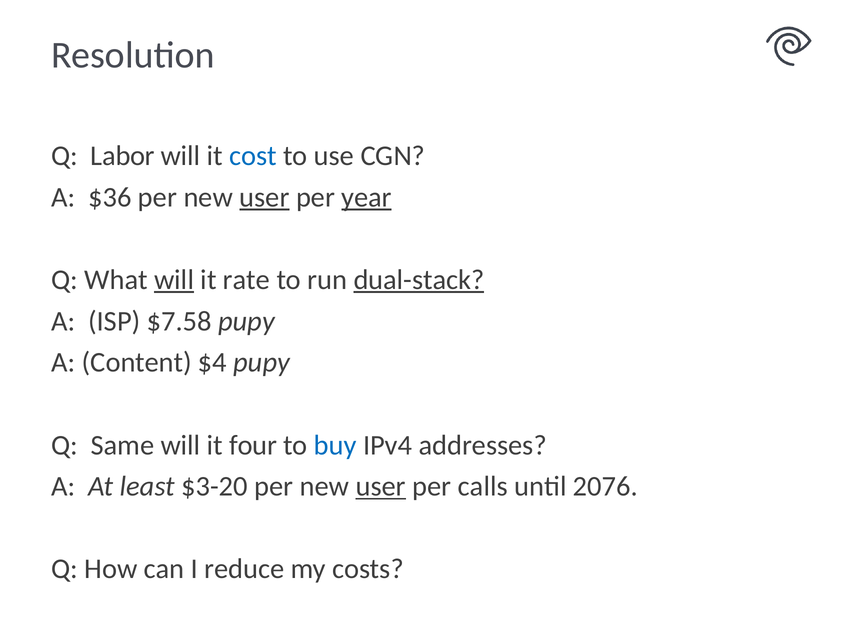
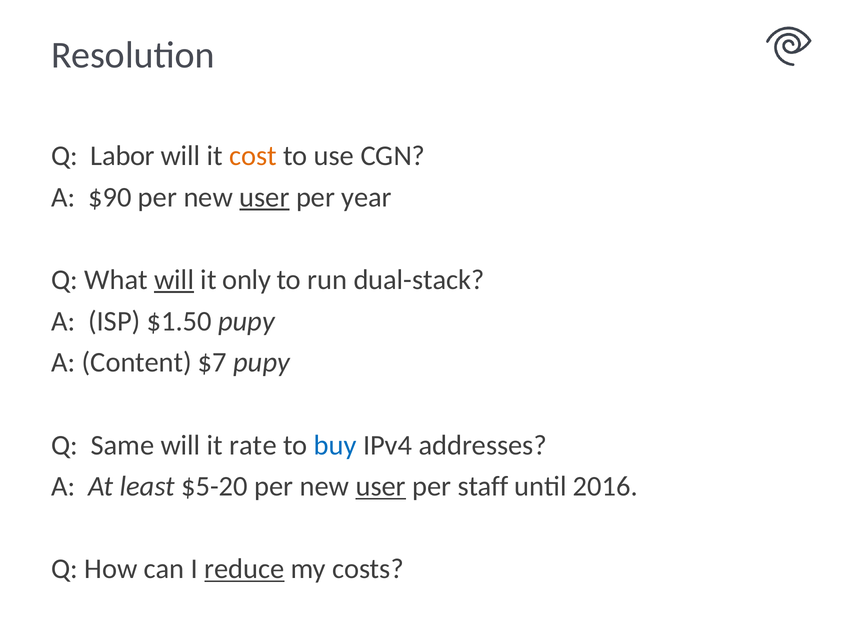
cost colour: blue -> orange
$36: $36 -> $90
year underline: present -> none
rate: rate -> only
dual-stack underline: present -> none
$7.58: $7.58 -> $1.50
$4: $4 -> $7
four: four -> rate
$3-20: $3-20 -> $5-20
calls: calls -> staff
2076: 2076 -> 2016
reduce underline: none -> present
